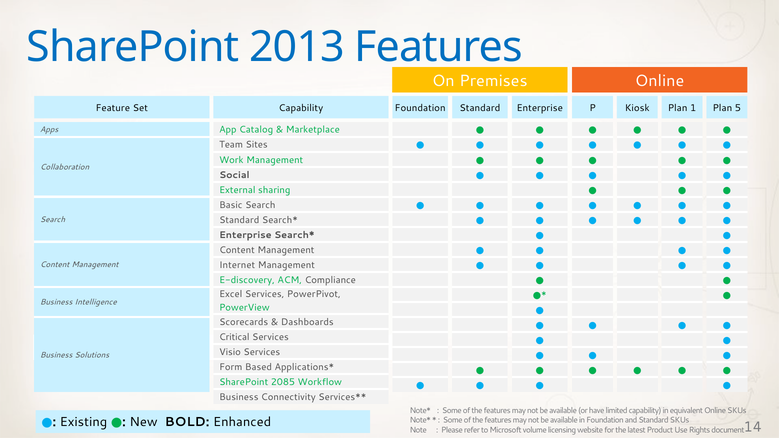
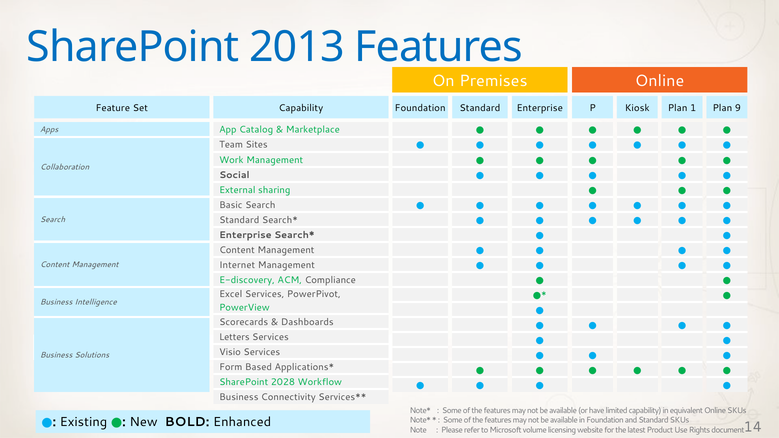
5: 5 -> 9
Critical: Critical -> Letters
2085: 2085 -> 2028
